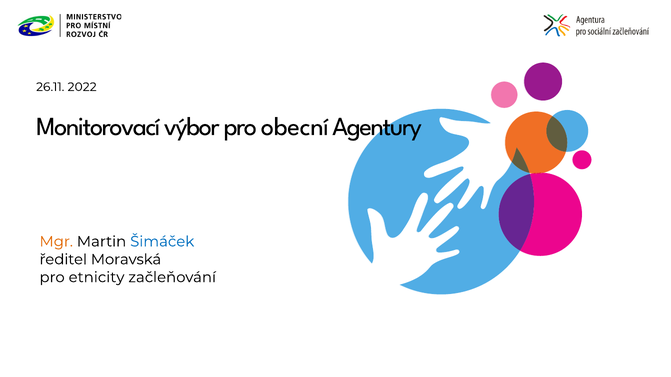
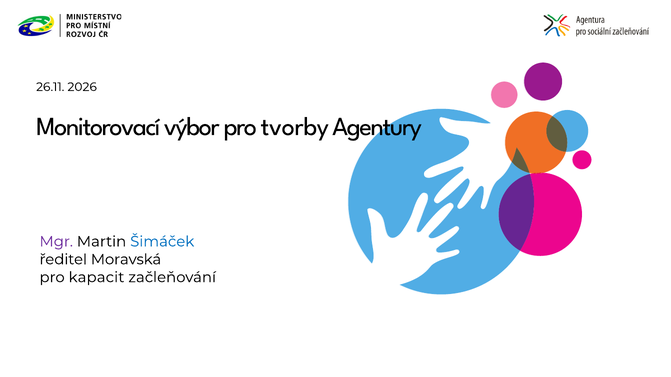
2022: 2022 -> 2026
obecní: obecní -> tvorby
Mgr colour: orange -> purple
etnicity: etnicity -> kapacit
